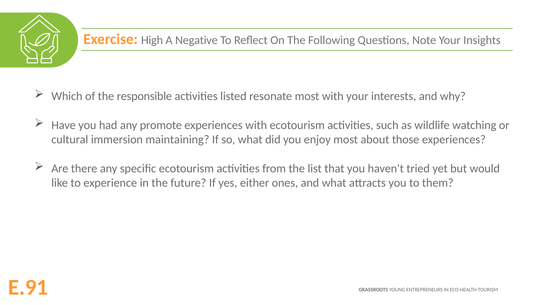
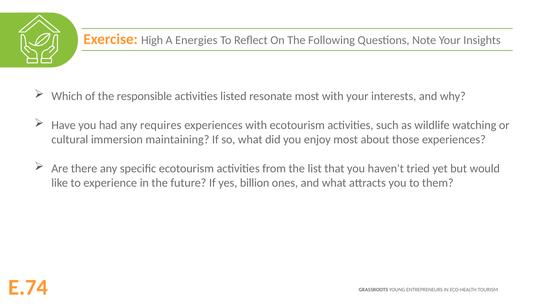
Negative: Negative -> Energies
promote: promote -> requires
either: either -> billion
E.91: E.91 -> E.74
